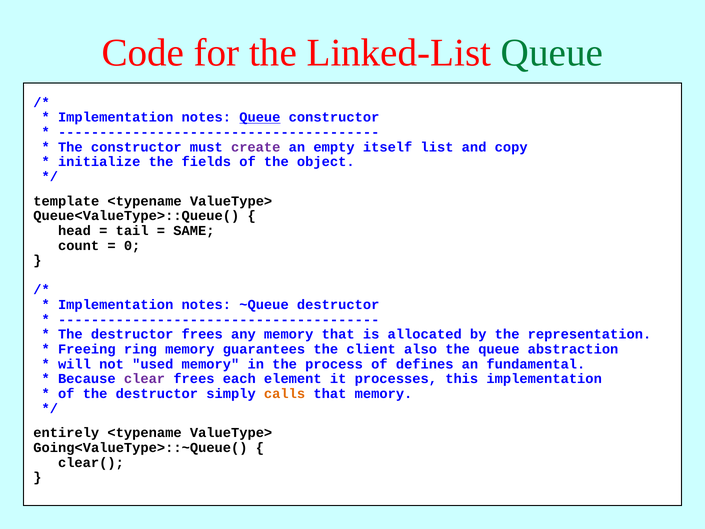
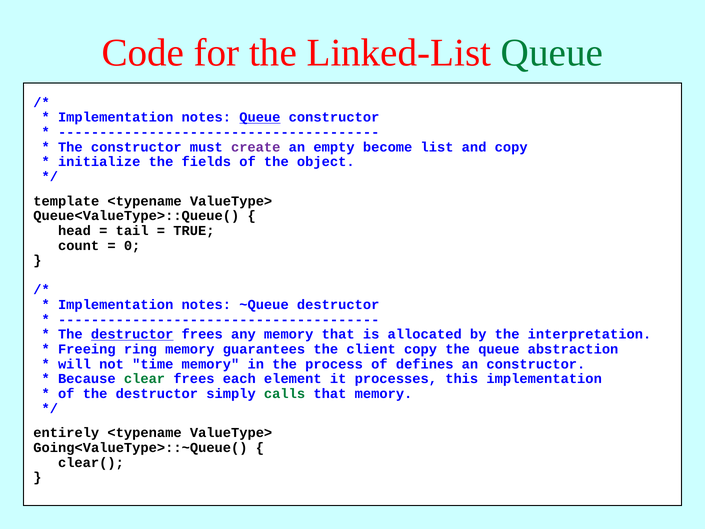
itself: itself -> become
SAME: SAME -> TRUE
destructor at (132, 334) underline: none -> present
representation: representation -> interpretation
client also: also -> copy
used: used -> time
an fundamental: fundamental -> constructor
clear colour: purple -> green
calls colour: orange -> green
